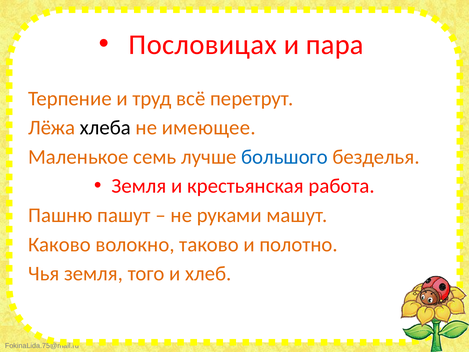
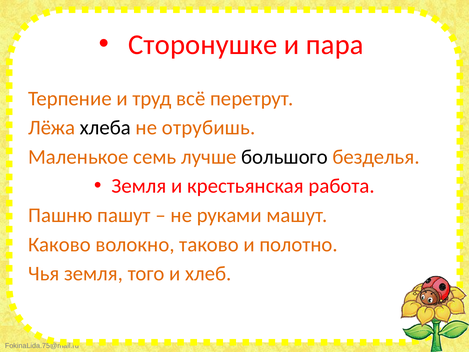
Пословицах: Пословицах -> Сторонушке
имеющее: имеющее -> отрубишь
большого colour: blue -> black
